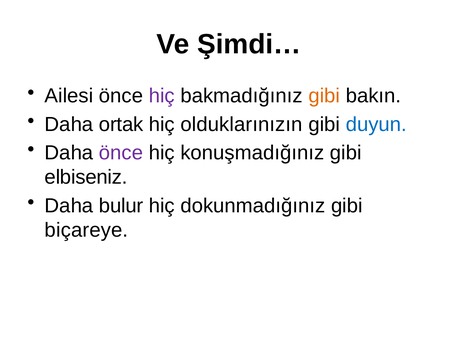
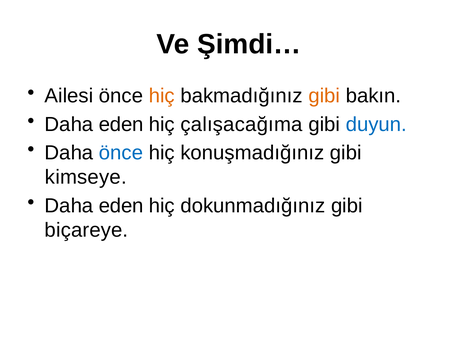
hiç at (162, 96) colour: purple -> orange
ortak at (121, 125): ortak -> eden
olduklarınızın: olduklarınızın -> çalışacağıma
önce at (121, 153) colour: purple -> blue
elbiseniz: elbiseniz -> kimseye
bulur at (121, 206): bulur -> eden
